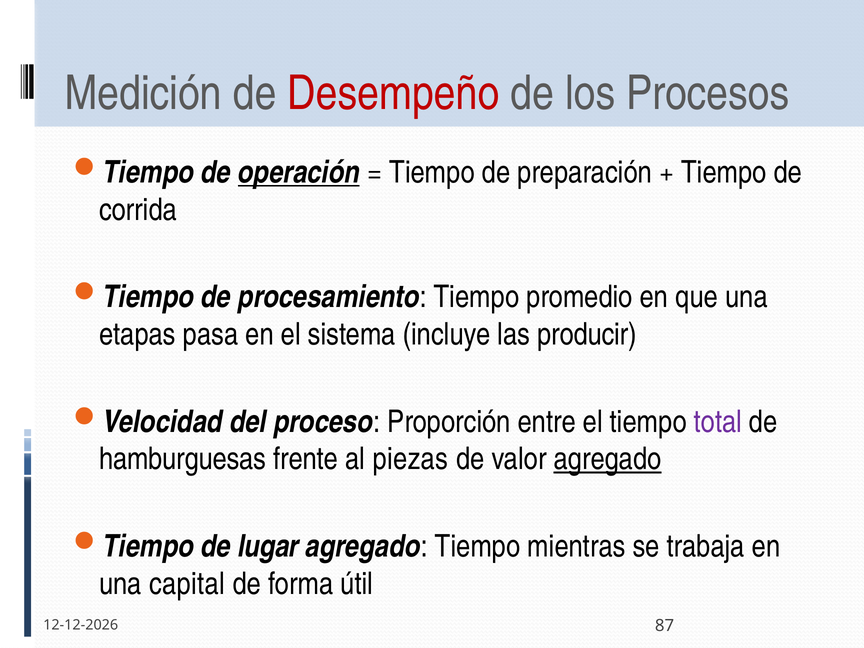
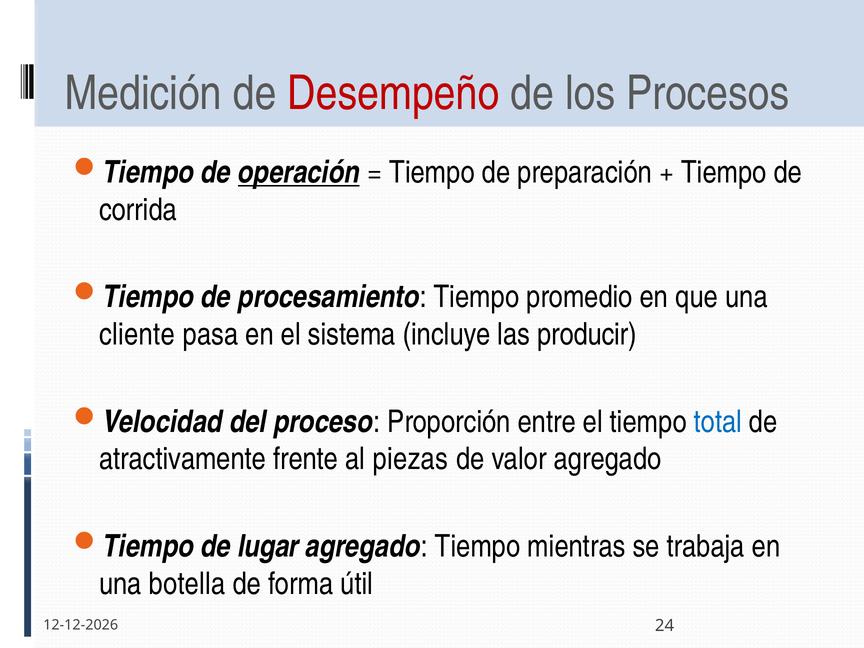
etapas: etapas -> cliente
total colour: purple -> blue
hamburguesas: hamburguesas -> atractivamente
agregado at (608, 459) underline: present -> none
capital: capital -> botella
87: 87 -> 24
